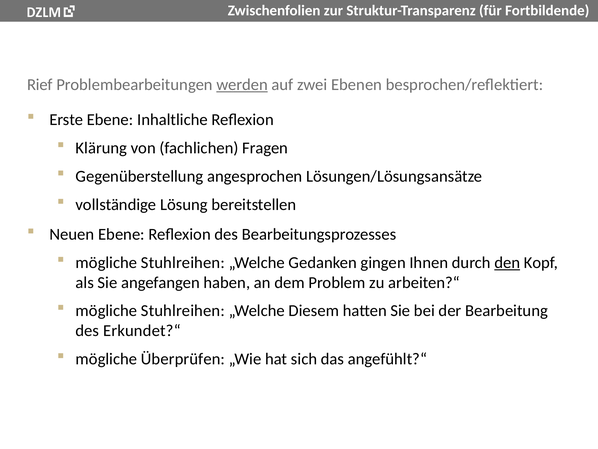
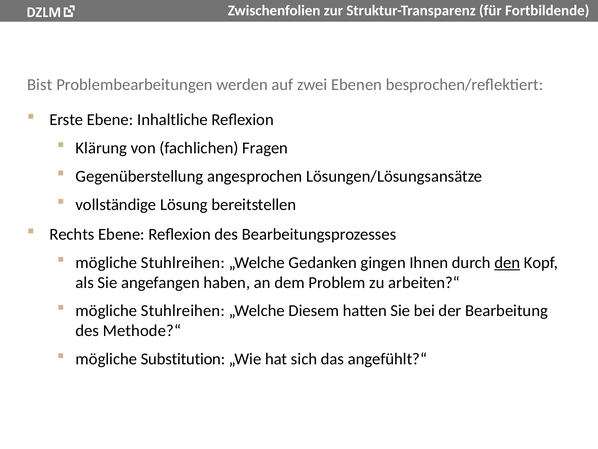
Rief: Rief -> Bist
werden underline: present -> none
Neuen: Neuen -> Rechts
Erkundet?“: Erkundet?“ -> Methode?“
Überprüfen: Überprüfen -> Substitution
